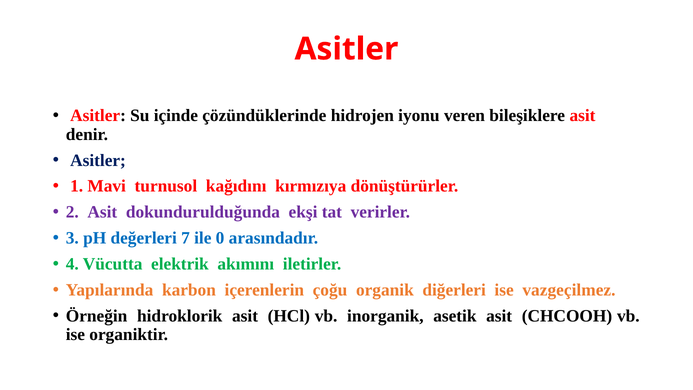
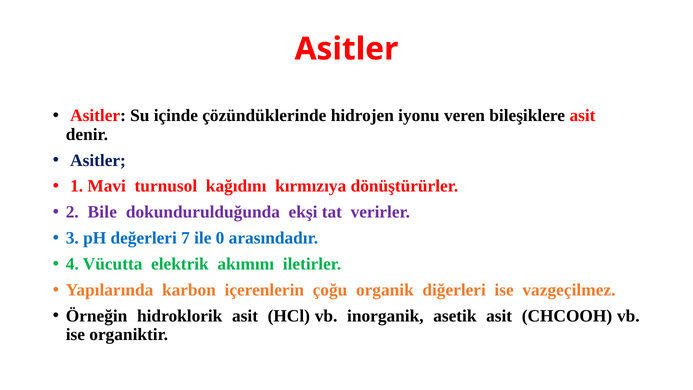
2 Asit: Asit -> Bile
